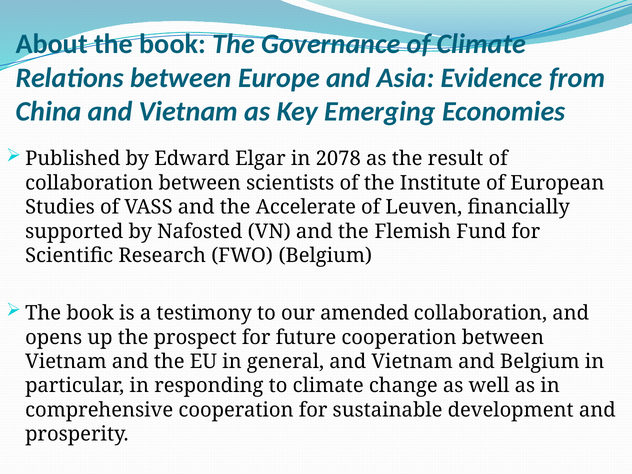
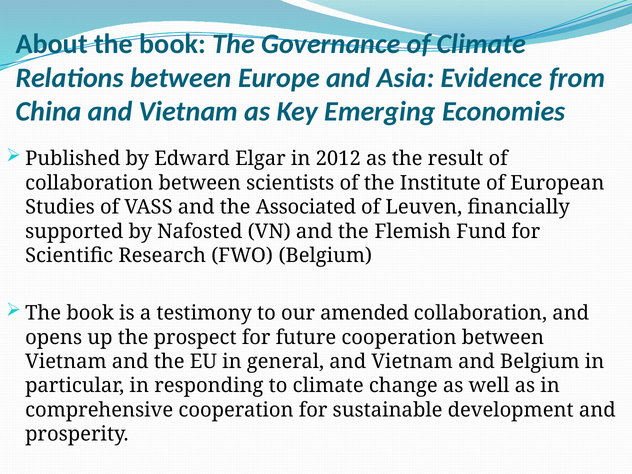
2078: 2078 -> 2012
Accelerate: Accelerate -> Associated
